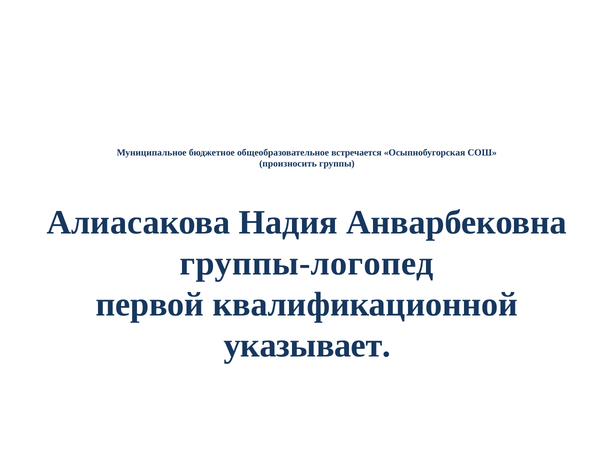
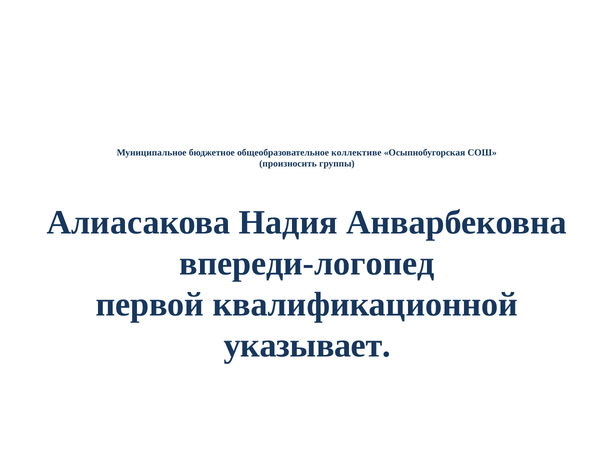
встречается: встречается -> коллективе
группы-логопед: группы-логопед -> впереди-логопед
